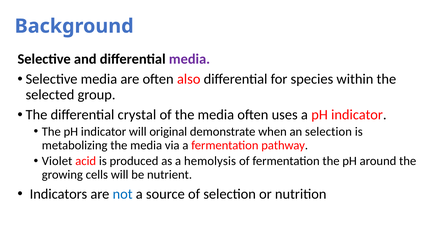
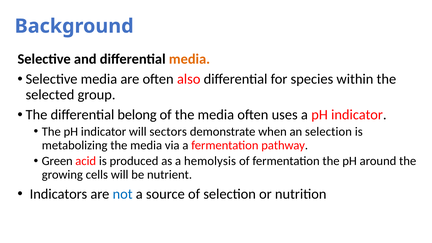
media at (189, 59) colour: purple -> orange
crystal: crystal -> belong
original: original -> sectors
Violet: Violet -> Green
